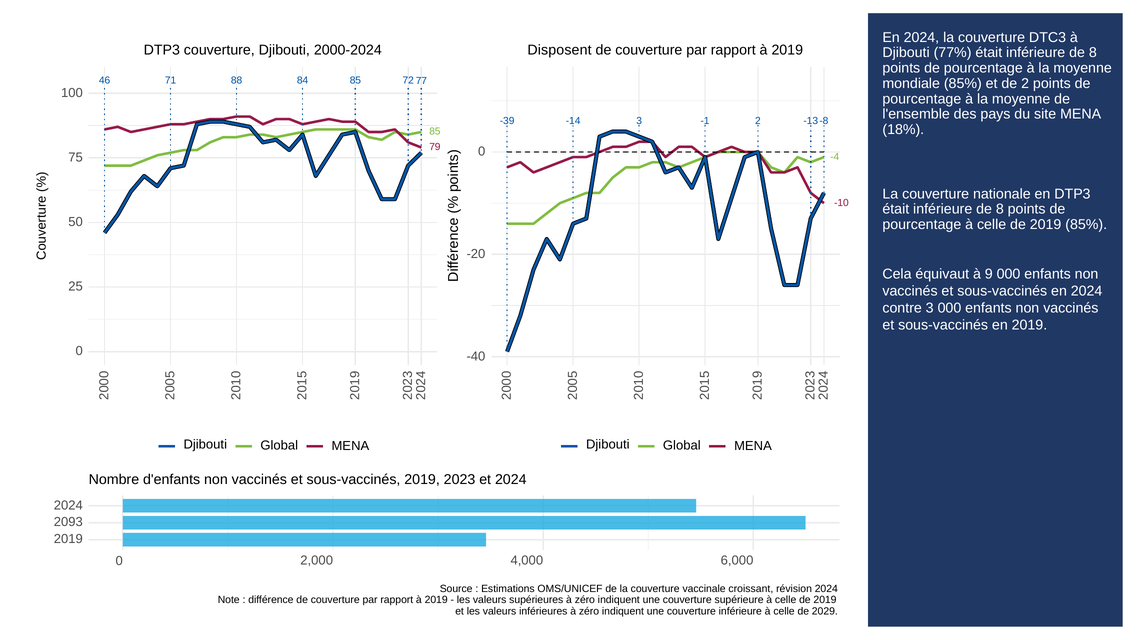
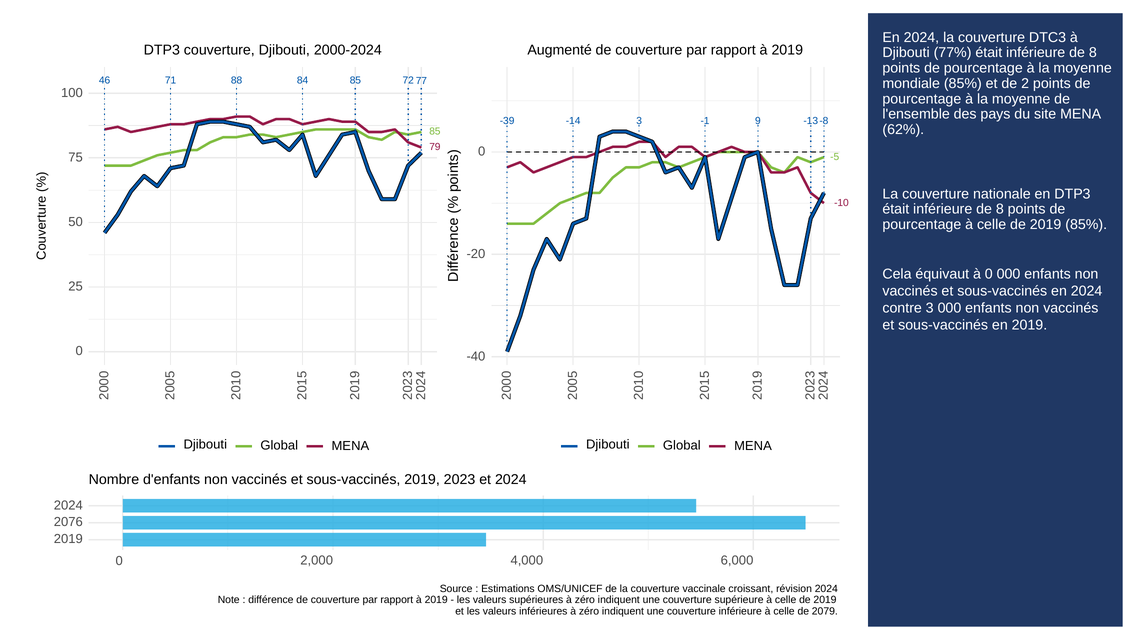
Disposent: Disposent -> Augmenté
-1 2: 2 -> 9
18%: 18% -> 62%
-4: -4 -> -5
à 9: 9 -> 0
2093: 2093 -> 2076
2029: 2029 -> 2079
